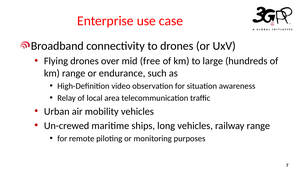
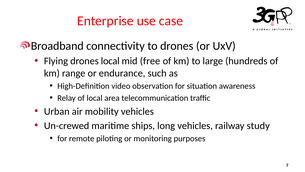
drones over: over -> local
railway range: range -> study
